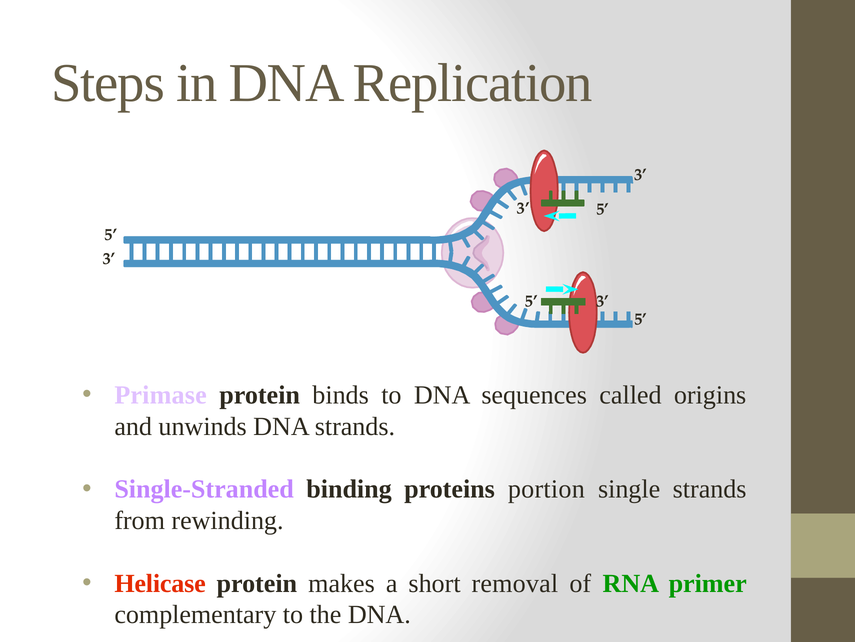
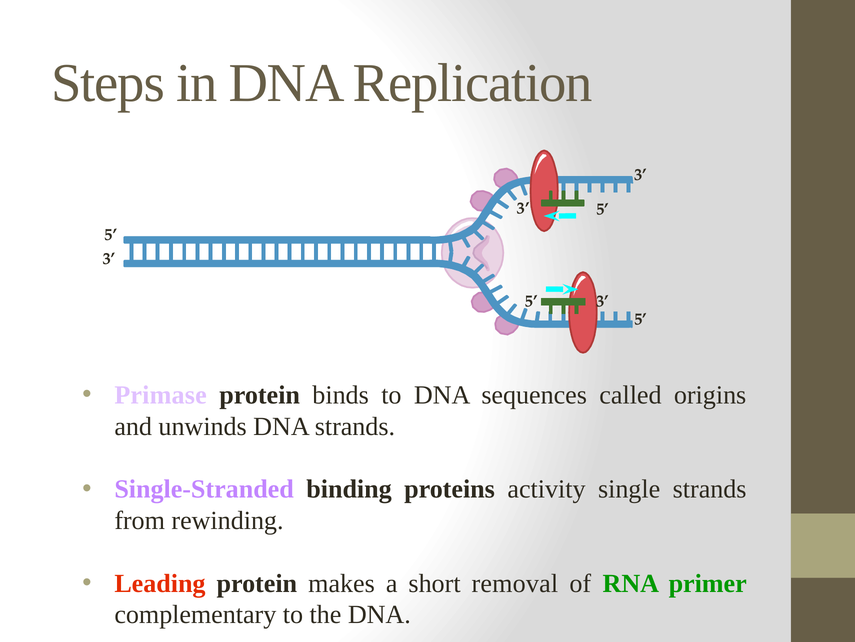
portion: portion -> activity
Helicase: Helicase -> Leading
